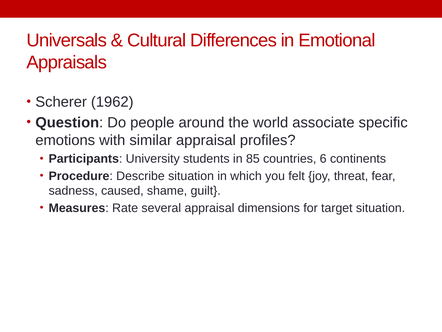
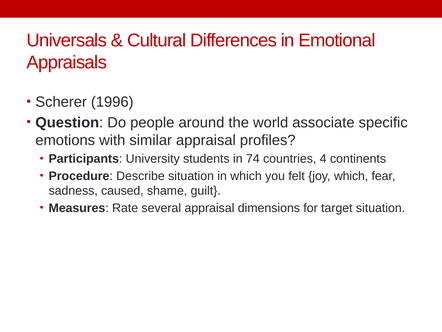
1962: 1962 -> 1996
85: 85 -> 74
6: 6 -> 4
joy threat: threat -> which
